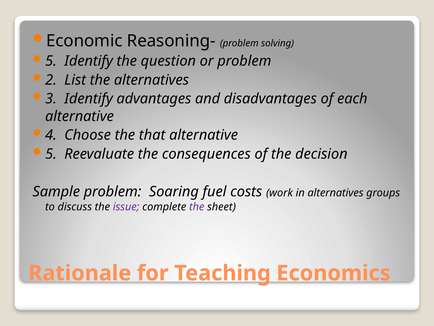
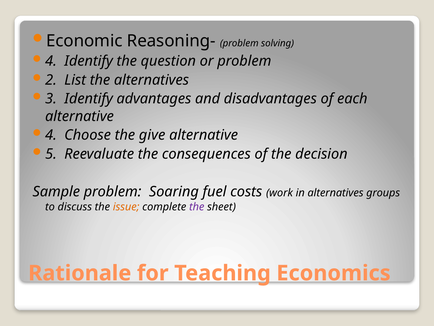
5 at (51, 61): 5 -> 4
that: that -> give
issue colour: purple -> orange
